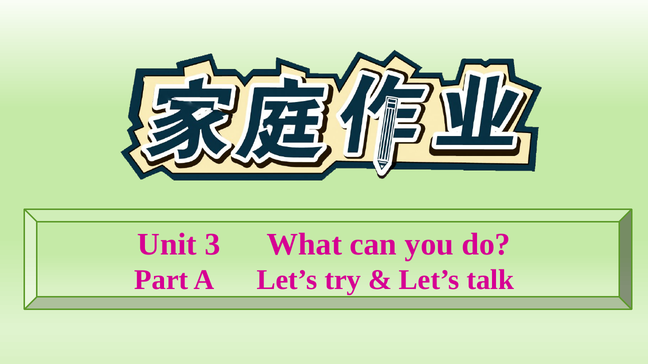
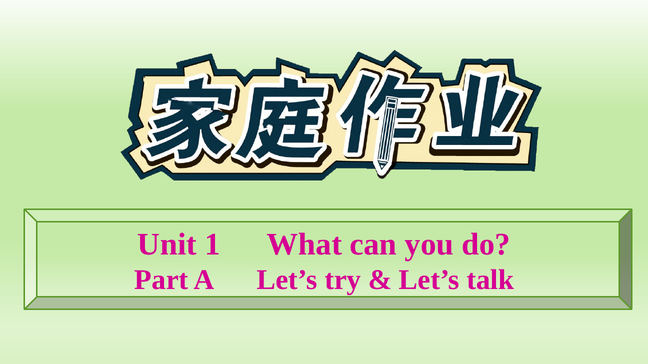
3: 3 -> 1
